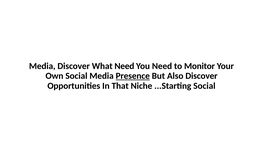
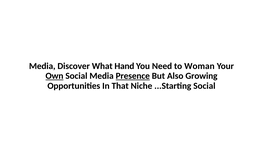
What Need: Need -> Hand
Monitor: Monitor -> Woman
Own underline: none -> present
Also Discover: Discover -> Growing
